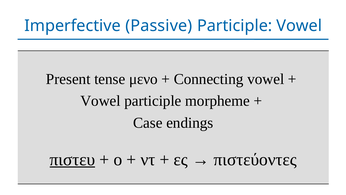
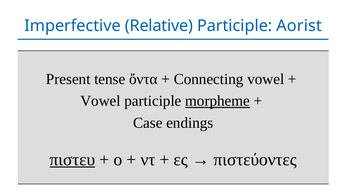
Passive: Passive -> Relative
Participle Vowel: Vowel -> Aorist
μενο: μενο -> ὄντα
morpheme underline: none -> present
